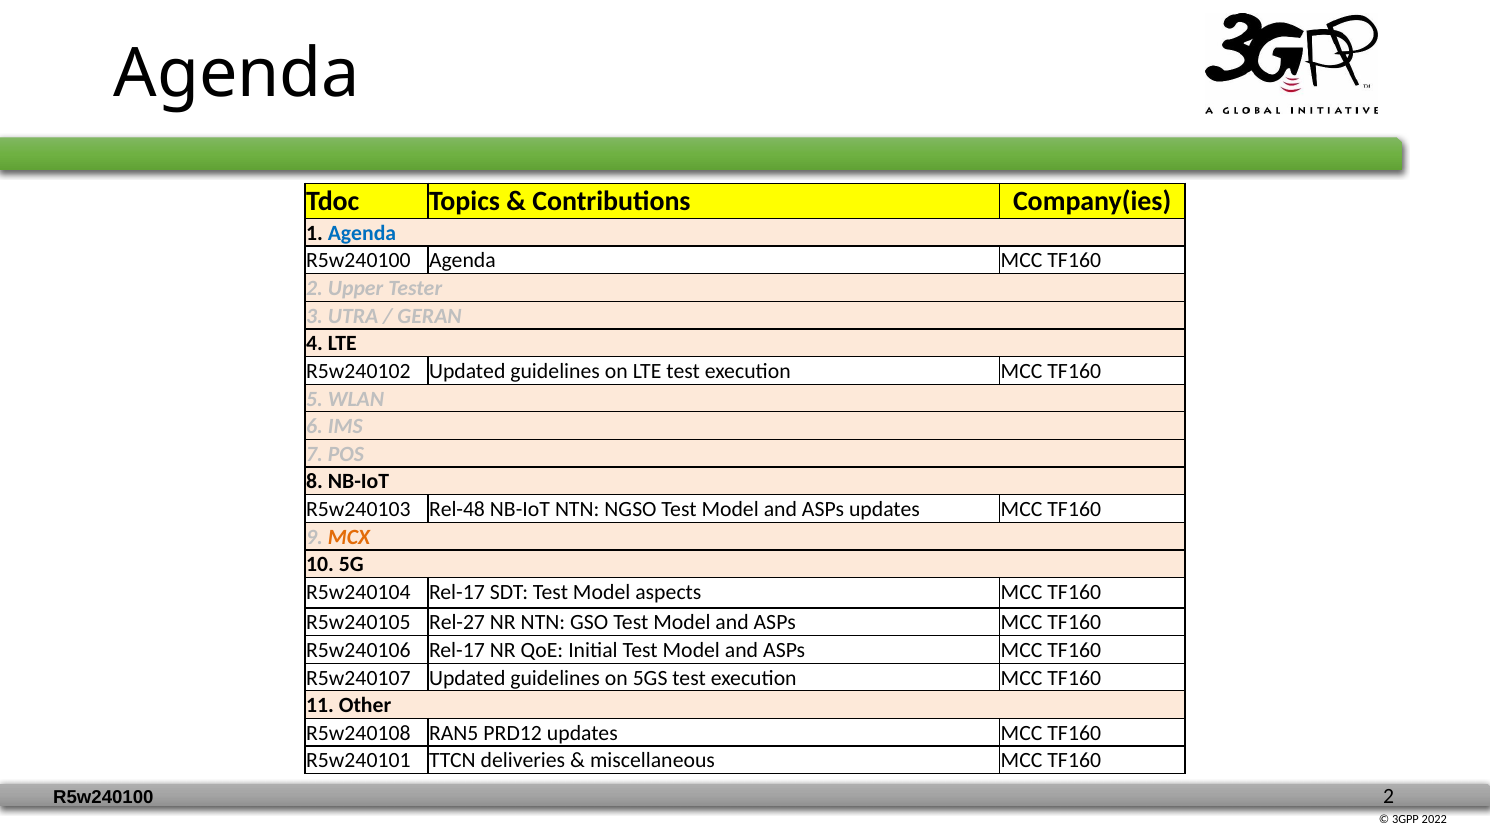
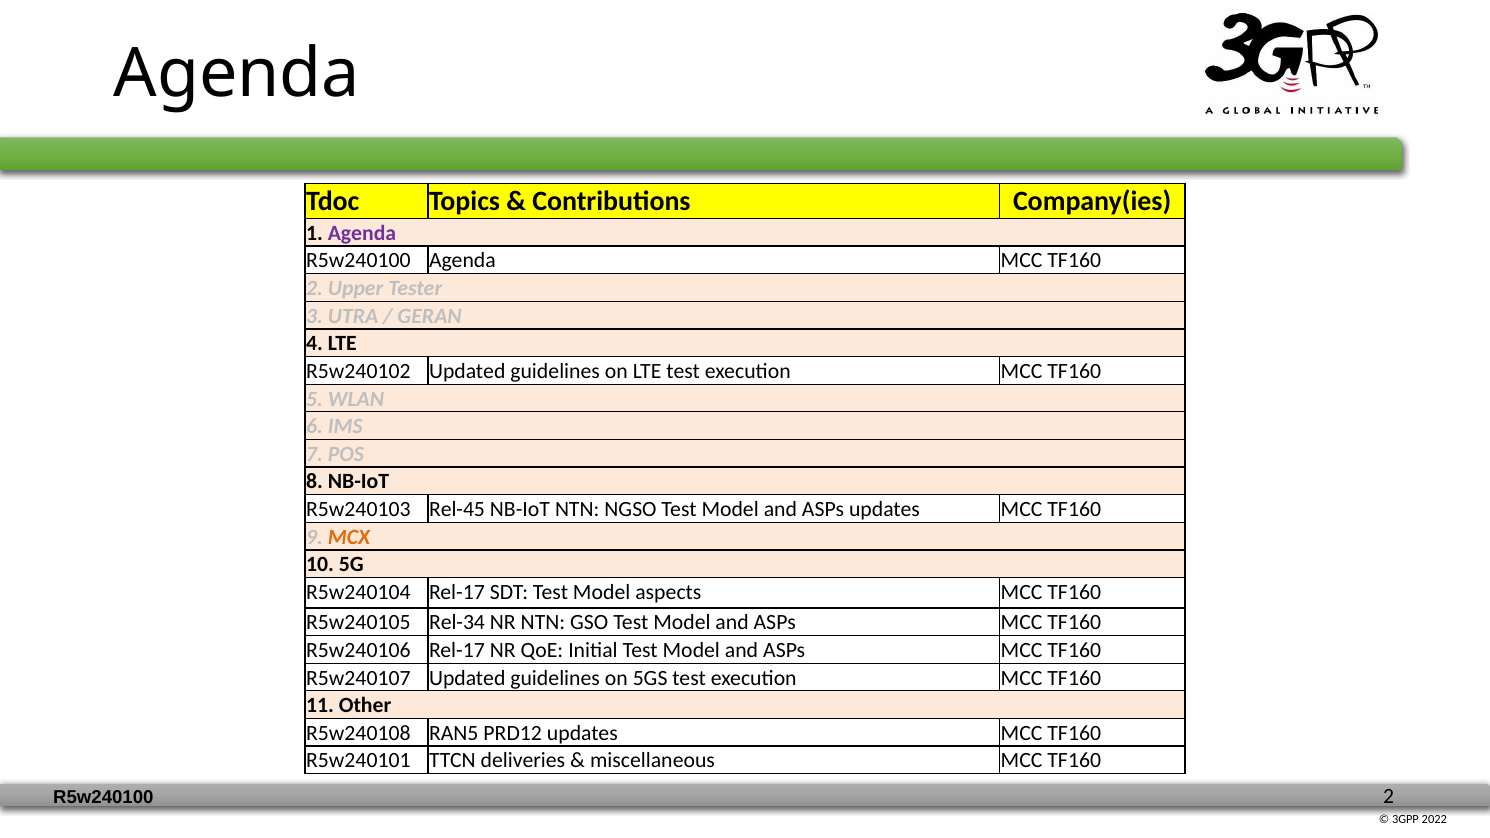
Agenda at (362, 233) colour: blue -> purple
Rel-48: Rel-48 -> Rel-45
Rel-27: Rel-27 -> Rel-34
